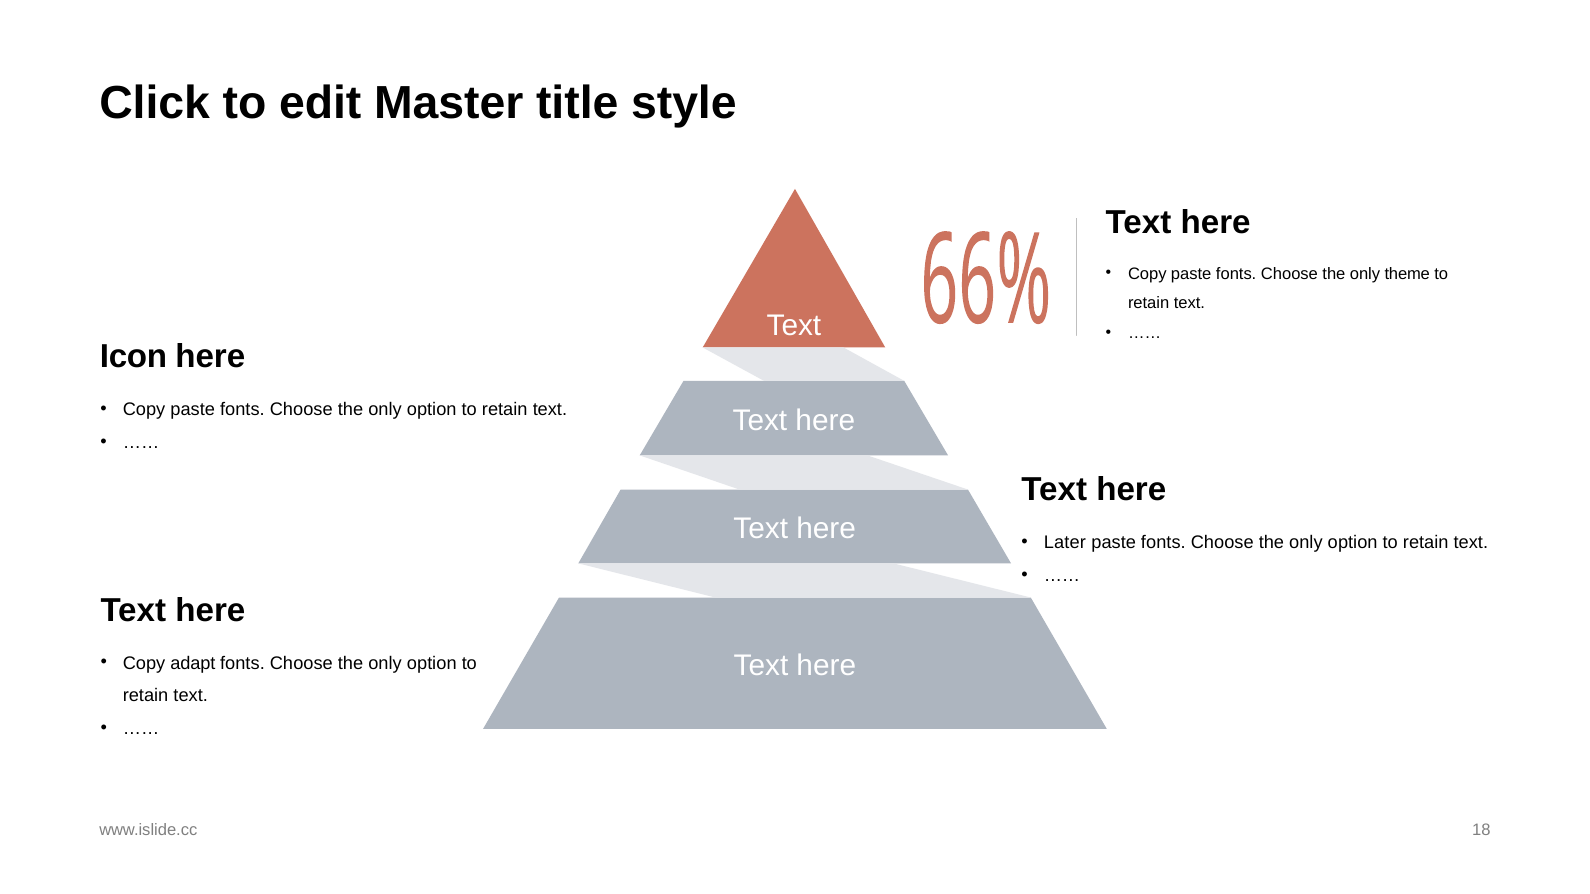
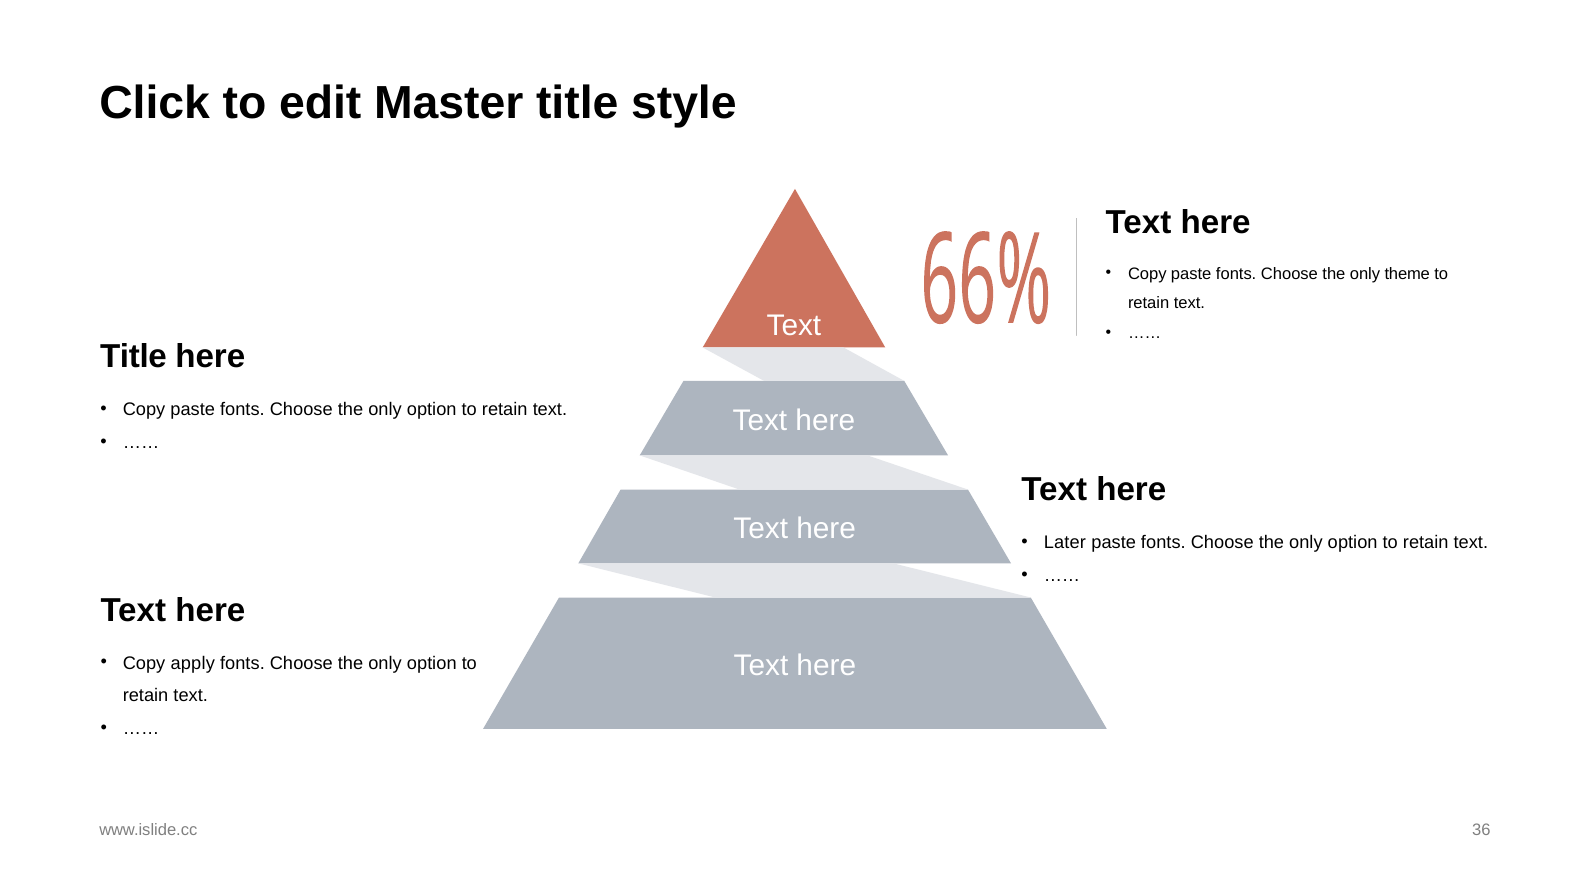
Icon at (133, 357): Icon -> Title
adapt: adapt -> apply
18: 18 -> 36
